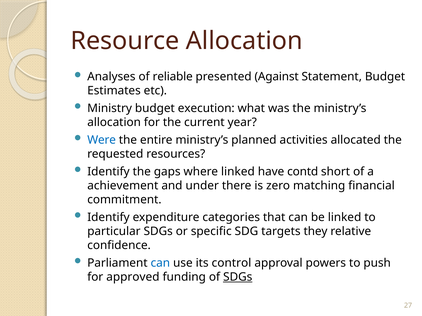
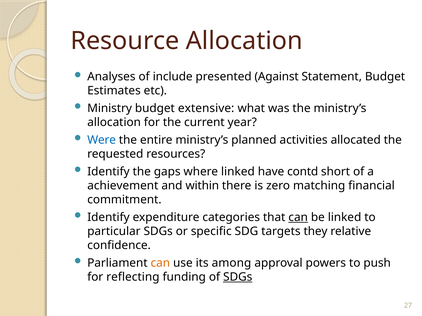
reliable: reliable -> include
execution: execution -> extensive
under: under -> within
can at (298, 217) underline: none -> present
can at (160, 263) colour: blue -> orange
control: control -> among
approved: approved -> reflecting
